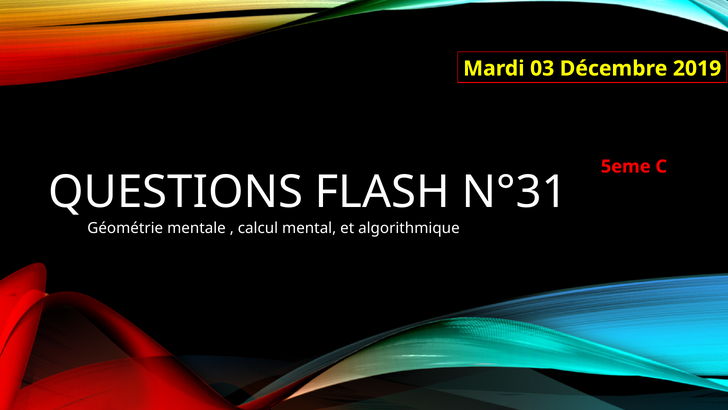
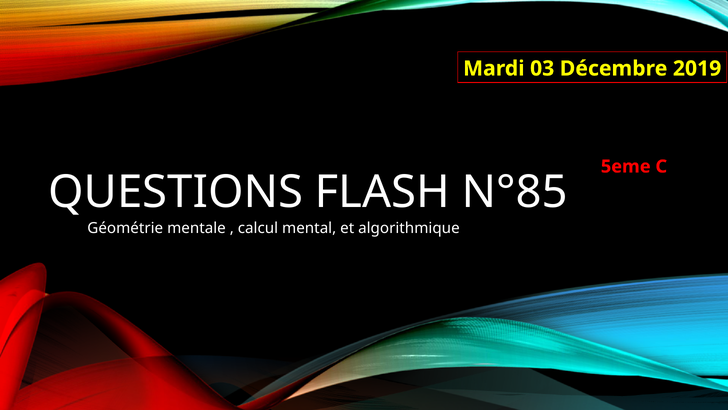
N°31: N°31 -> N°85
